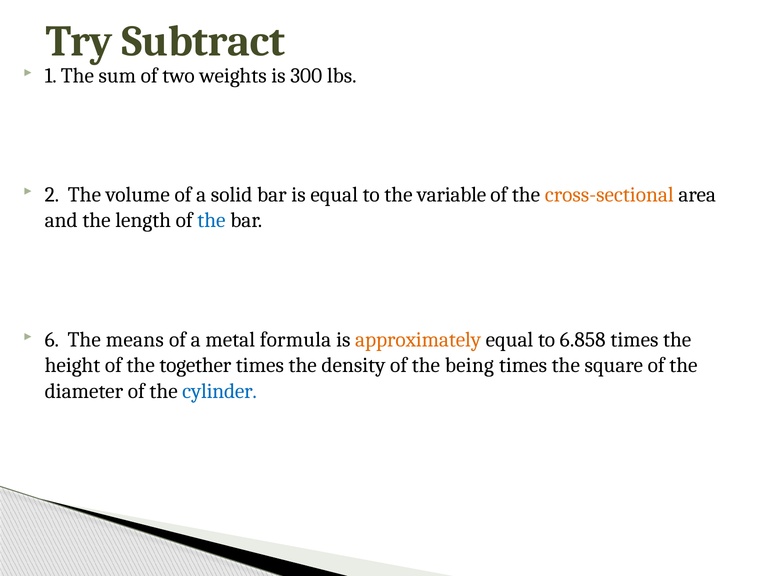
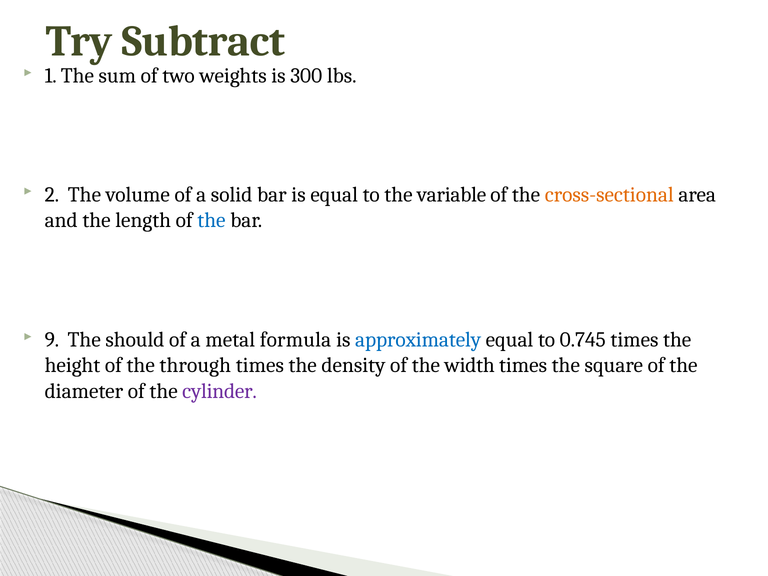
6: 6 -> 9
means: means -> should
approximately colour: orange -> blue
6.858: 6.858 -> 0.745
together: together -> through
being: being -> width
cylinder colour: blue -> purple
